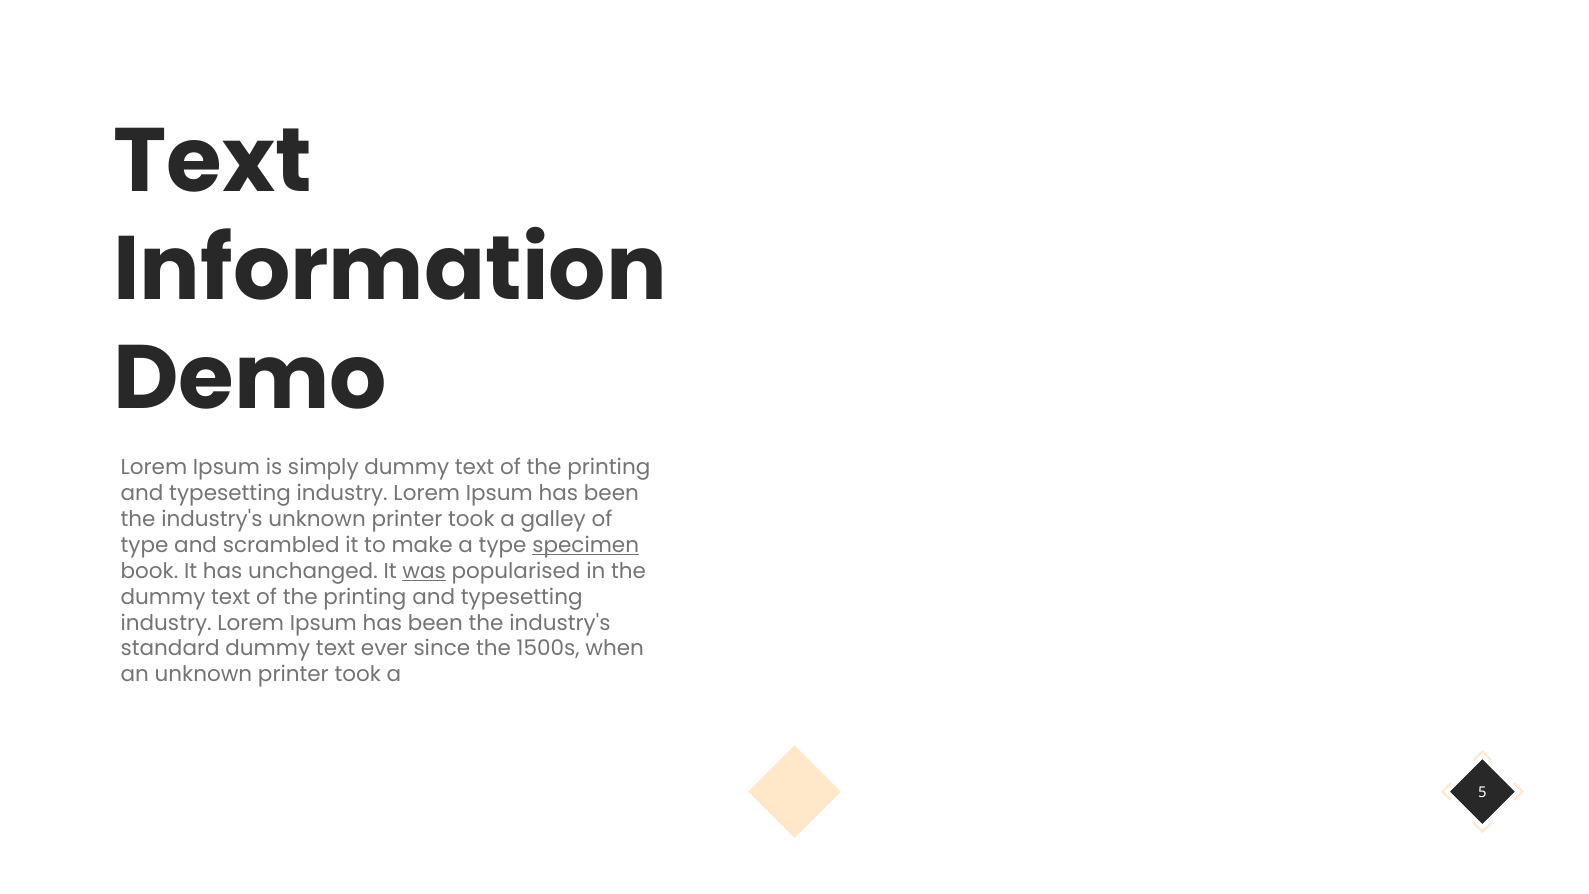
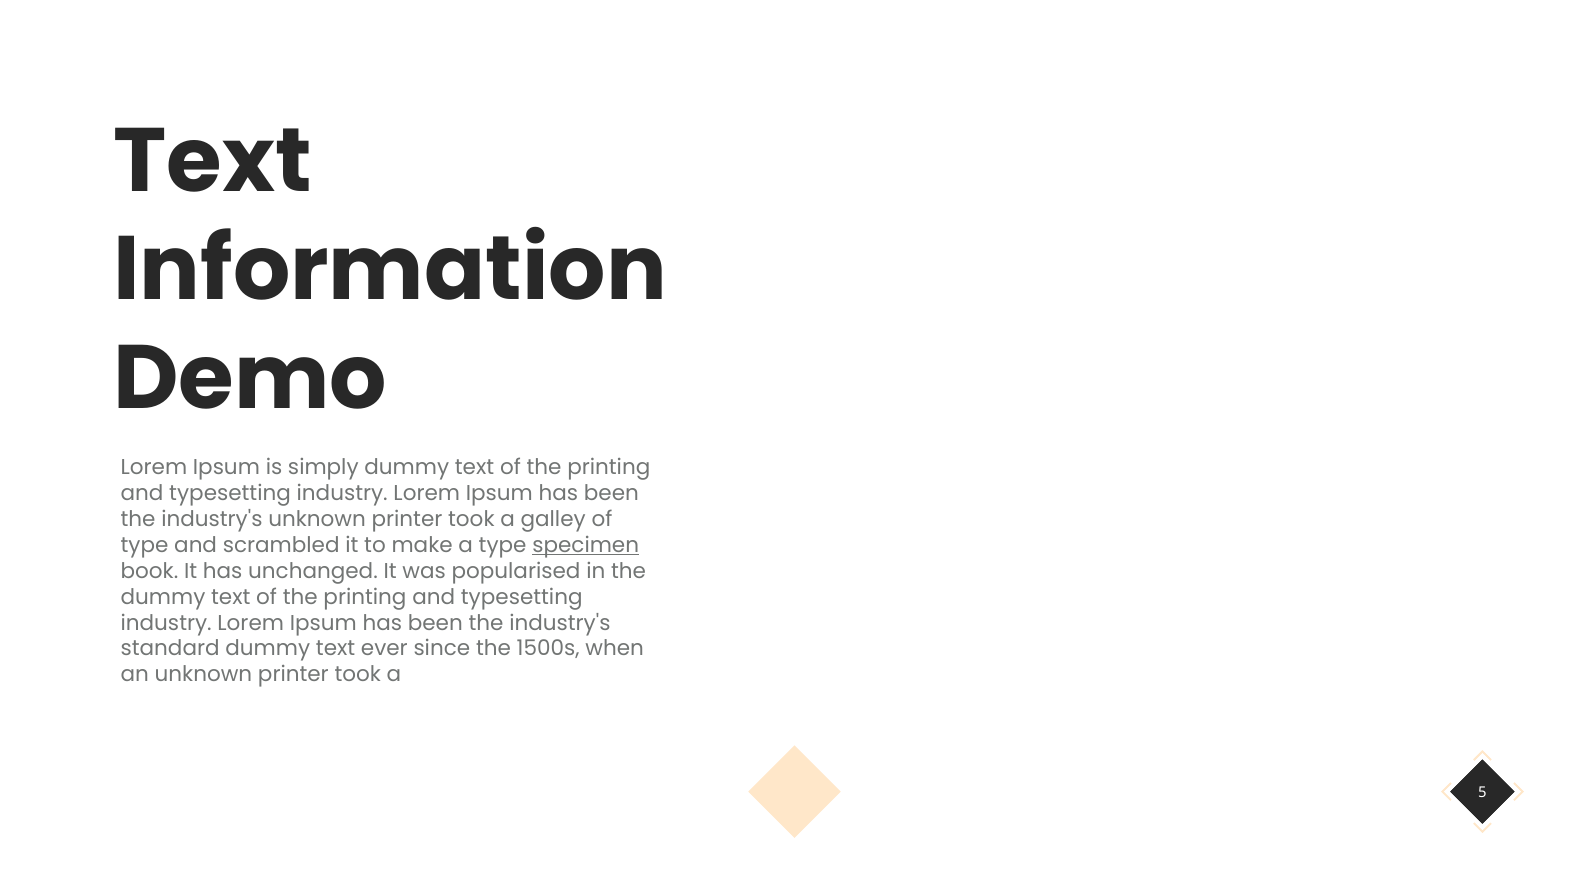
was underline: present -> none
